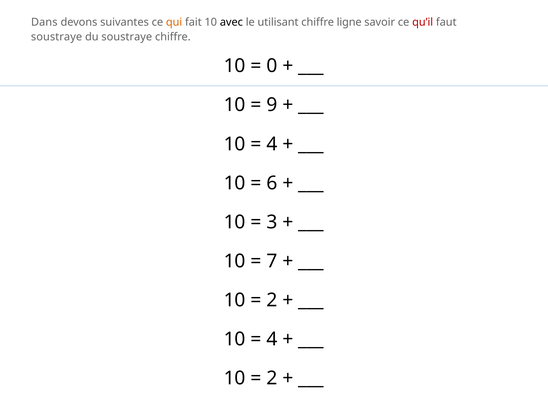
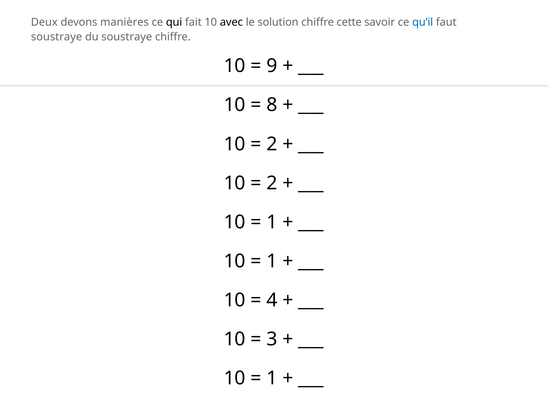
Dans: Dans -> Deux
suivantes: suivantes -> manières
qui colour: orange -> black
utilisant: utilisant -> solution
ligne: ligne -> cette
qu’il colour: red -> blue
0: 0 -> 9
9: 9 -> 8
4 at (272, 144): 4 -> 2
6 at (272, 183): 6 -> 2
3 at (272, 222): 3 -> 1
7 at (272, 261): 7 -> 1
2 at (272, 300): 2 -> 4
4 at (272, 339): 4 -> 3
2 at (272, 378): 2 -> 1
